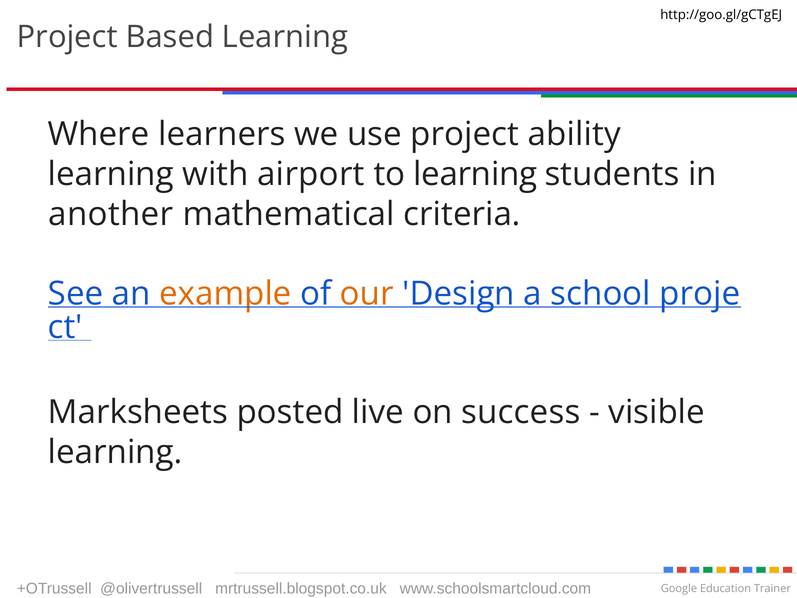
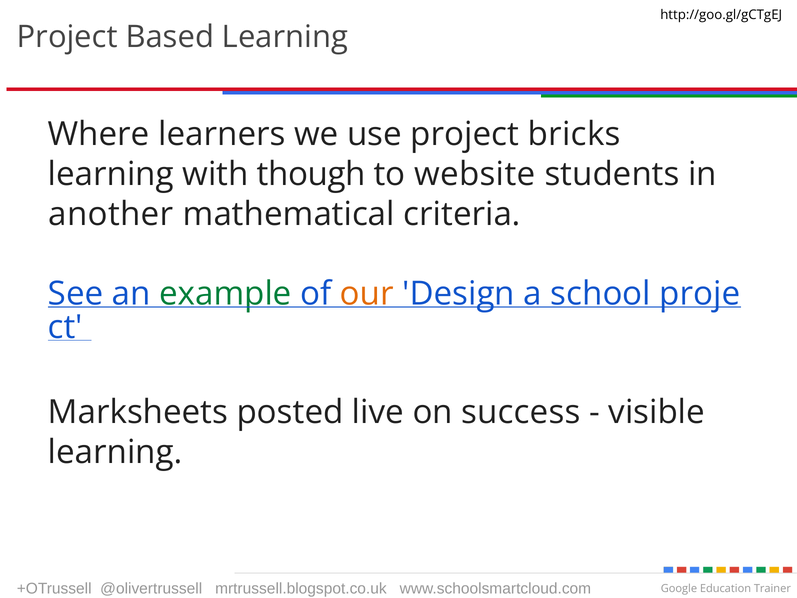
ability: ability -> bricks
airport: airport -> though
to learning: learning -> website
example colour: orange -> green
